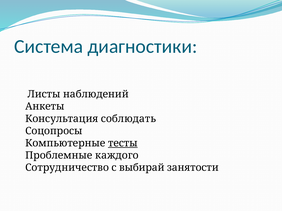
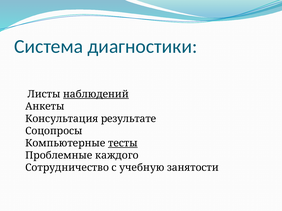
наблюдений underline: none -> present
соблюдать: соблюдать -> результате
выбирай: выбирай -> учебную
